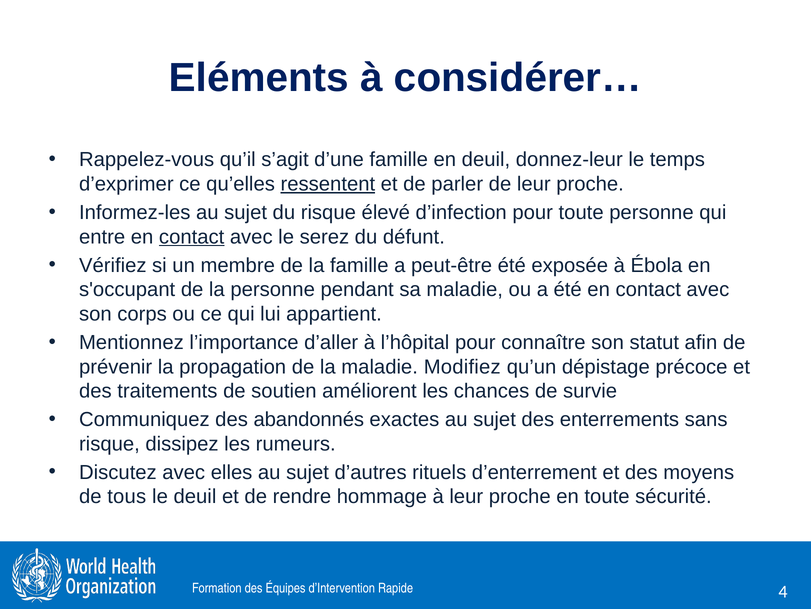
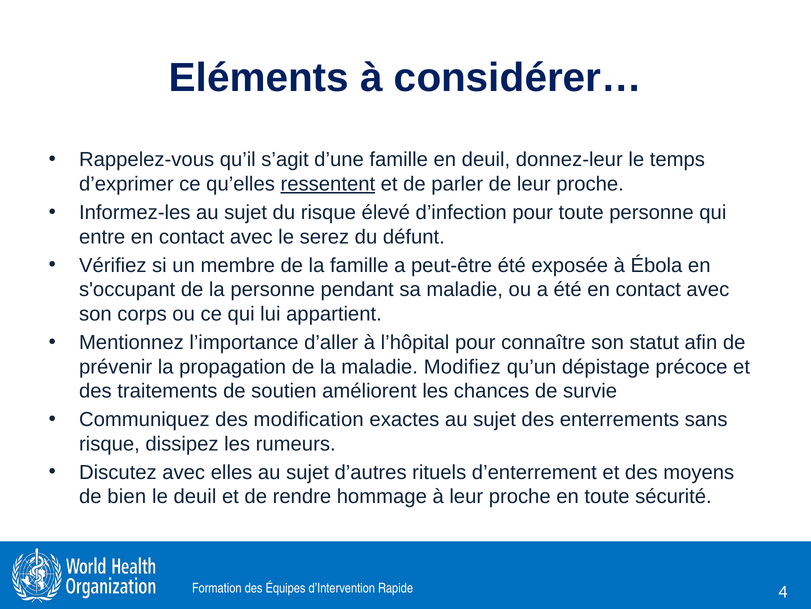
contact at (192, 237) underline: present -> none
abandonnés: abandonnés -> modification
tous: tous -> bien
